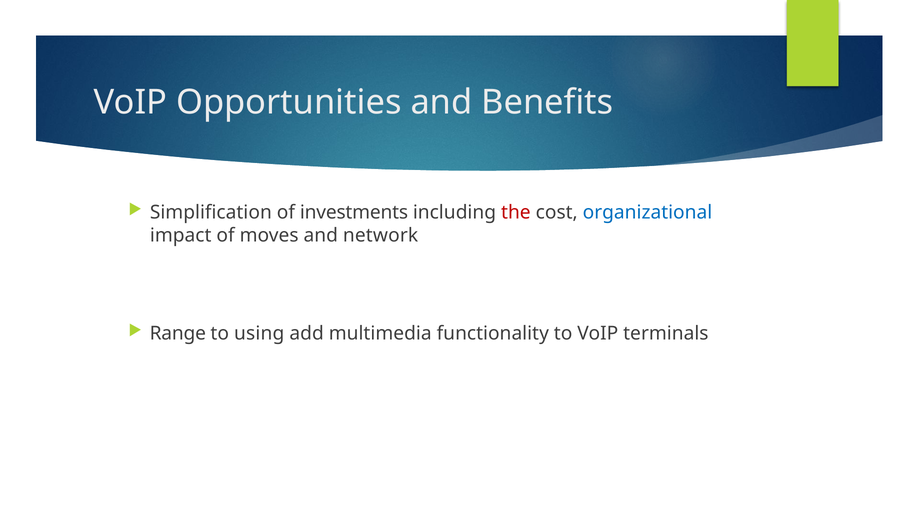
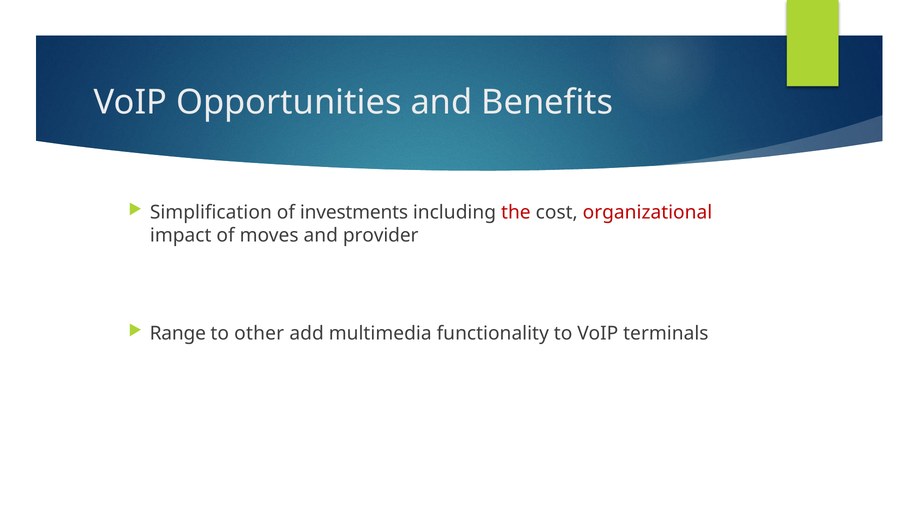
organizational colour: blue -> red
network: network -> provider
using: using -> other
